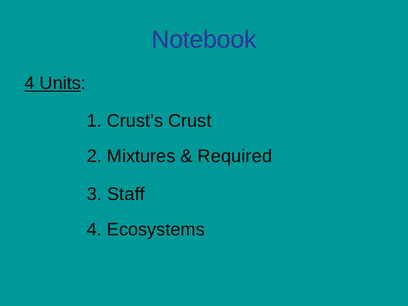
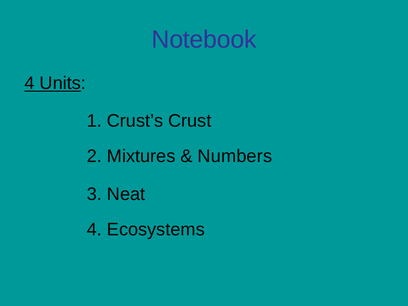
Required: Required -> Numbers
Staff: Staff -> Neat
